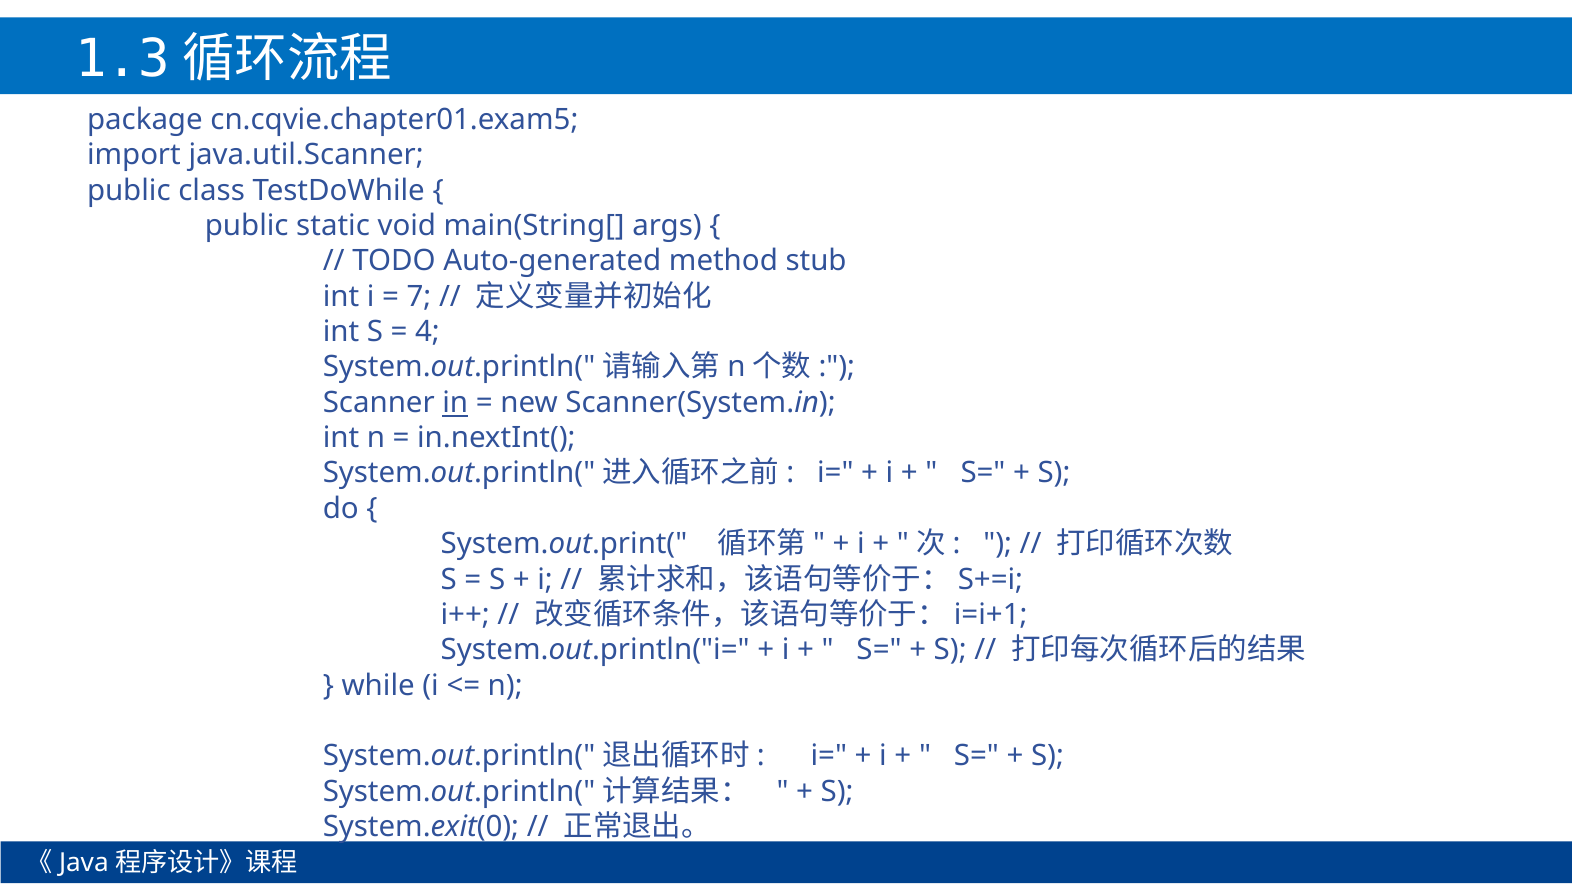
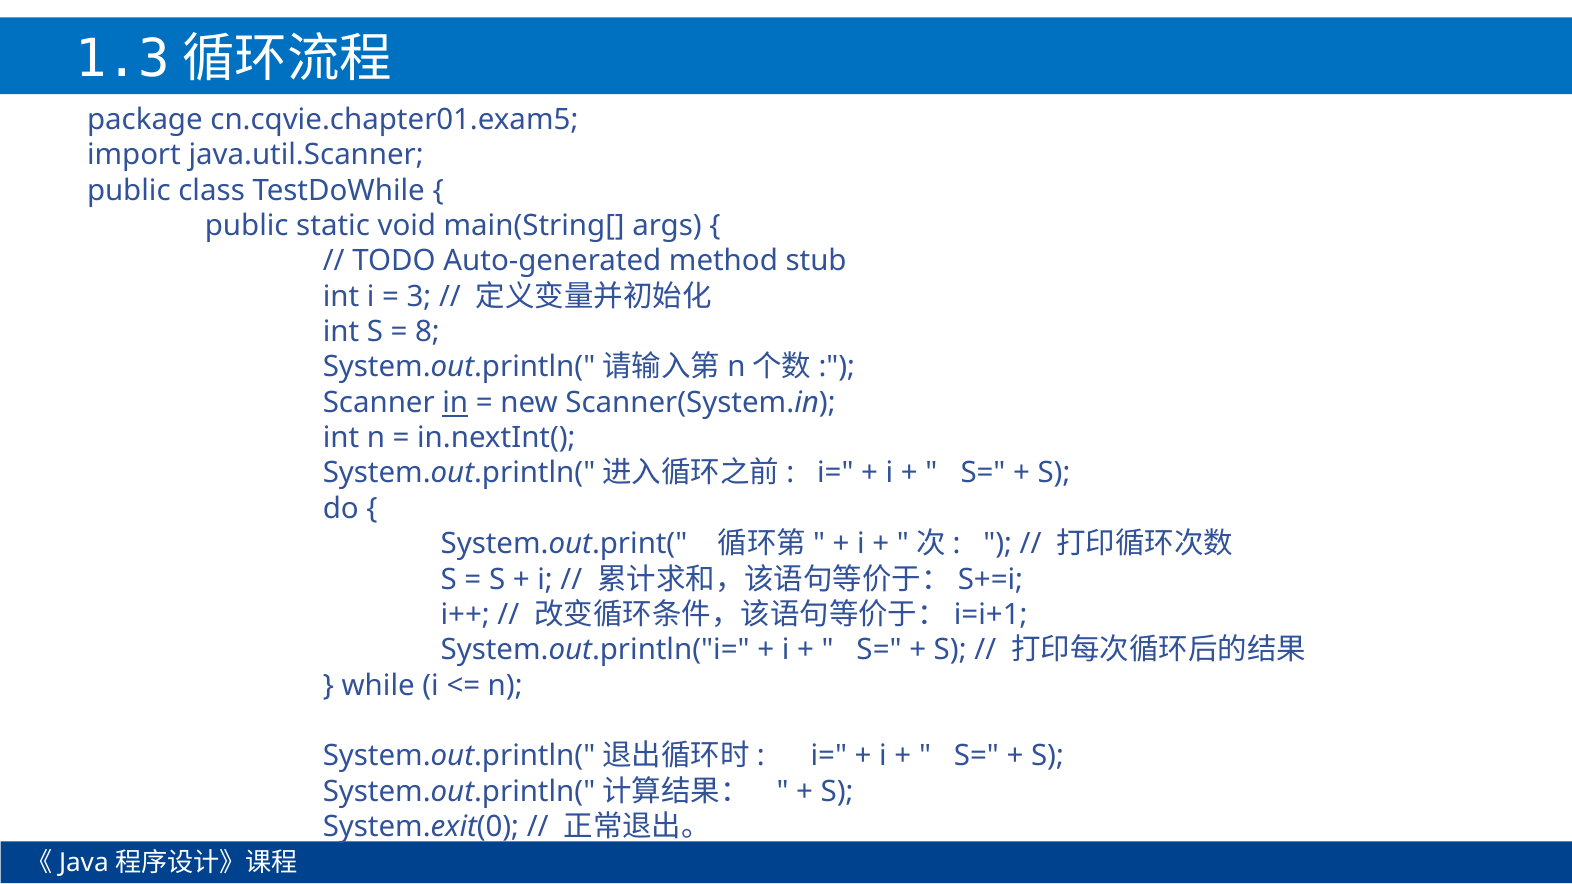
7: 7 -> 3
4: 4 -> 8
